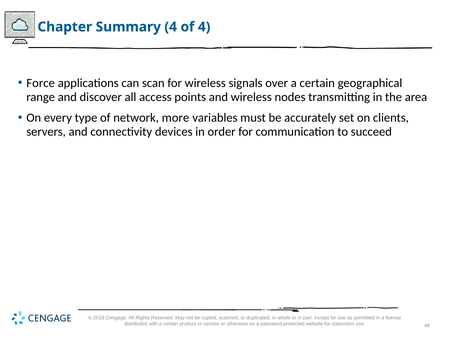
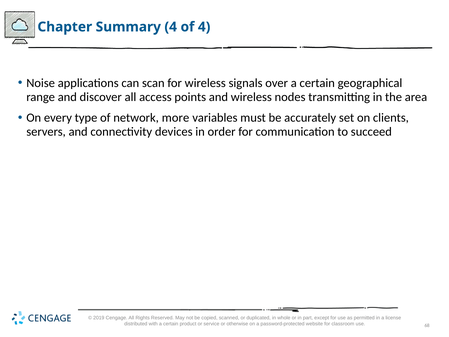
Force: Force -> Noise
